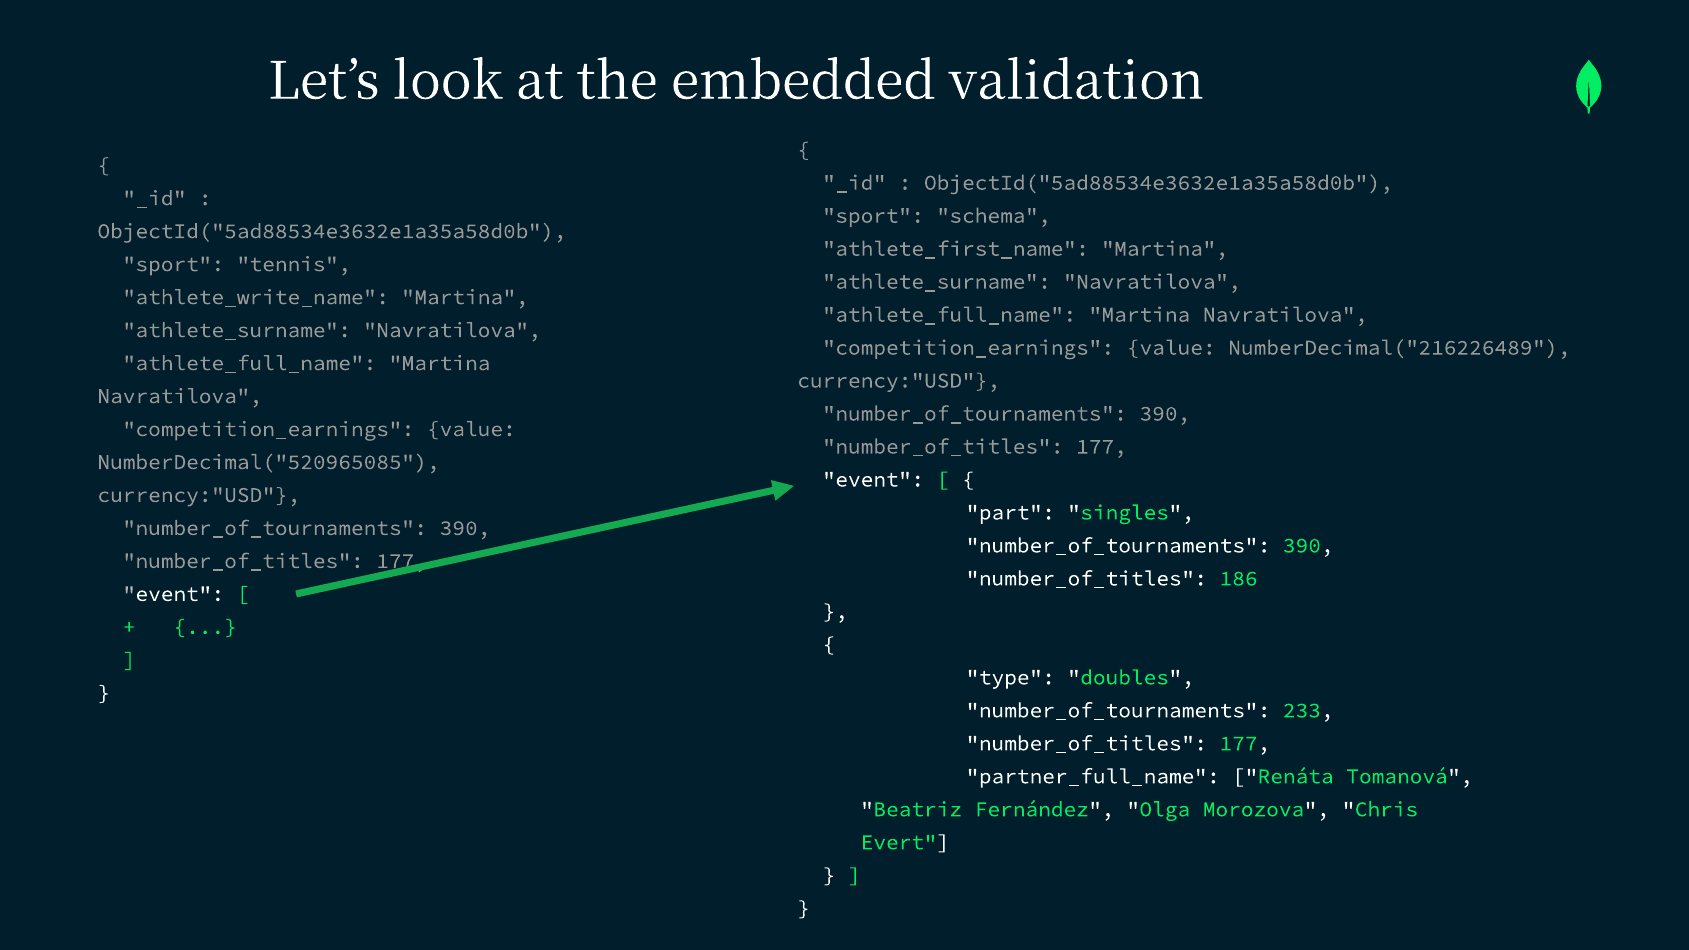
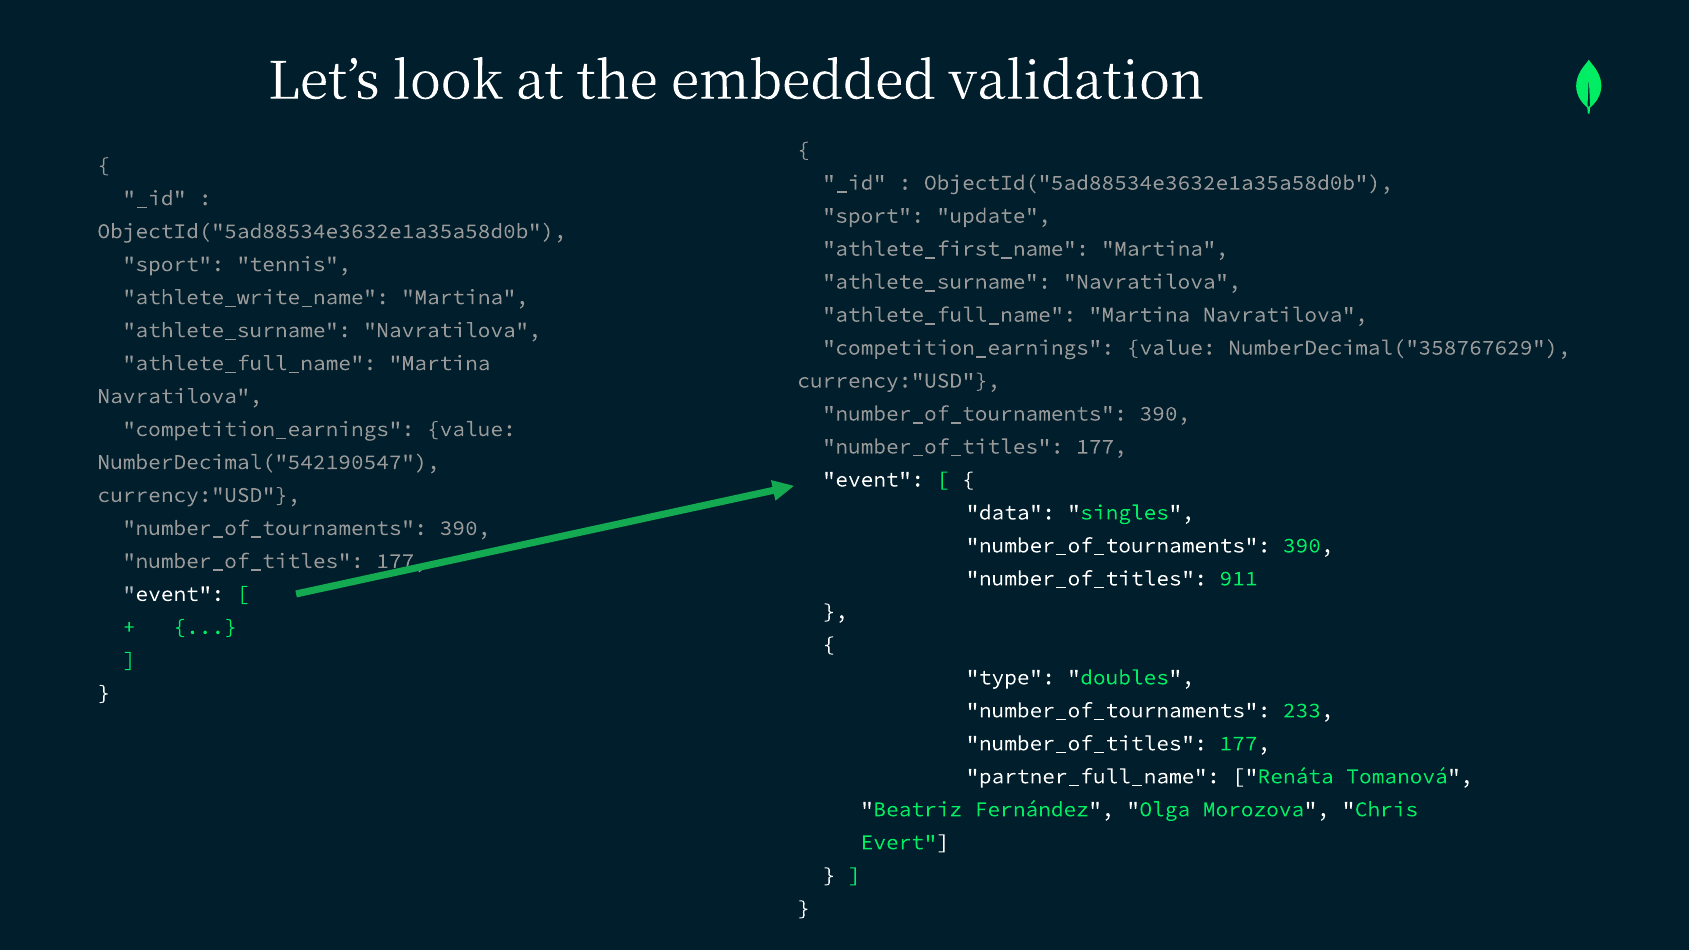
schema: schema -> update
NumberDecimal("216226489: NumberDecimal("216226489 -> NumberDecimal("358767629
NumberDecimal("520965085: NumberDecimal("520965085 -> NumberDecimal("542190547
part: part -> data
186: 186 -> 911
